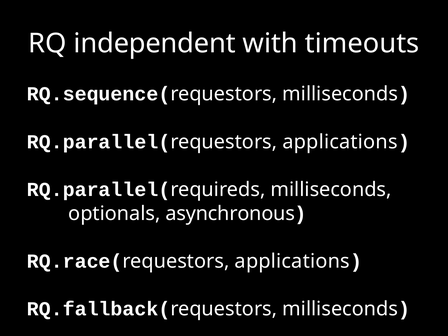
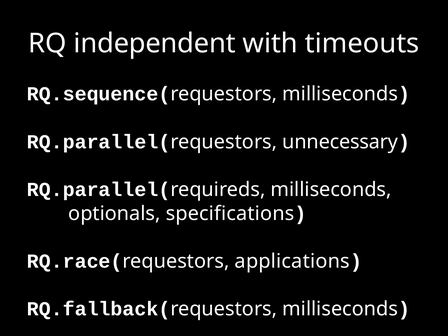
applications at (340, 142): applications -> unnecessary
asynchronous: asynchronous -> specifications
